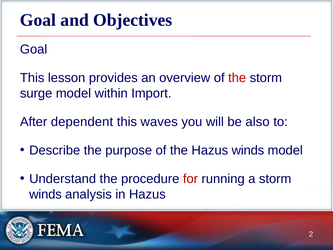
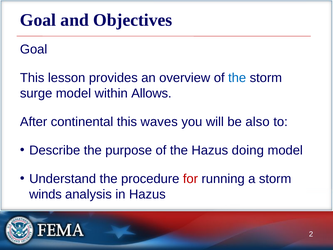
the at (237, 78) colour: red -> blue
Import: Import -> Allows
dependent: dependent -> continental
Hazus winds: winds -> doing
